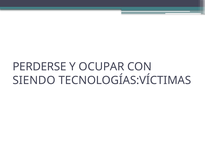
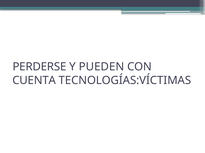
OCUPAR: OCUPAR -> PUEDEN
SIENDO: SIENDO -> CUENTA
